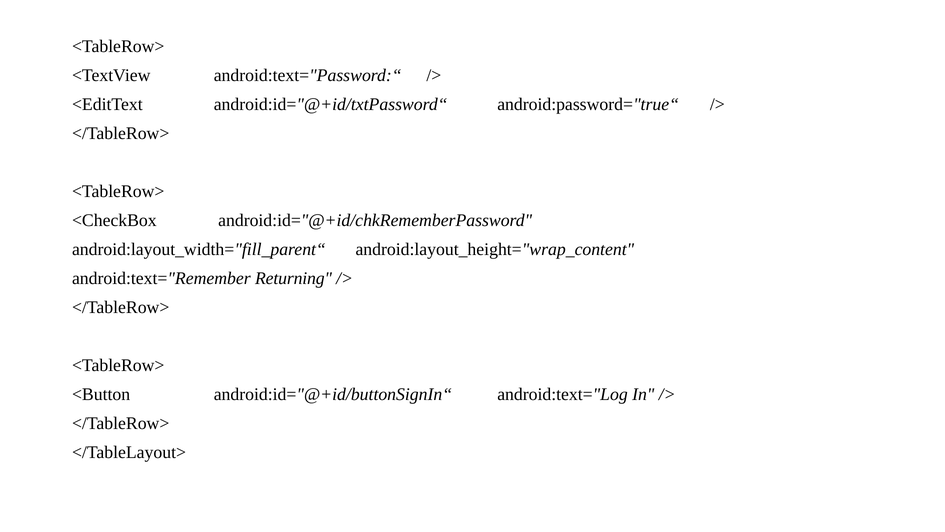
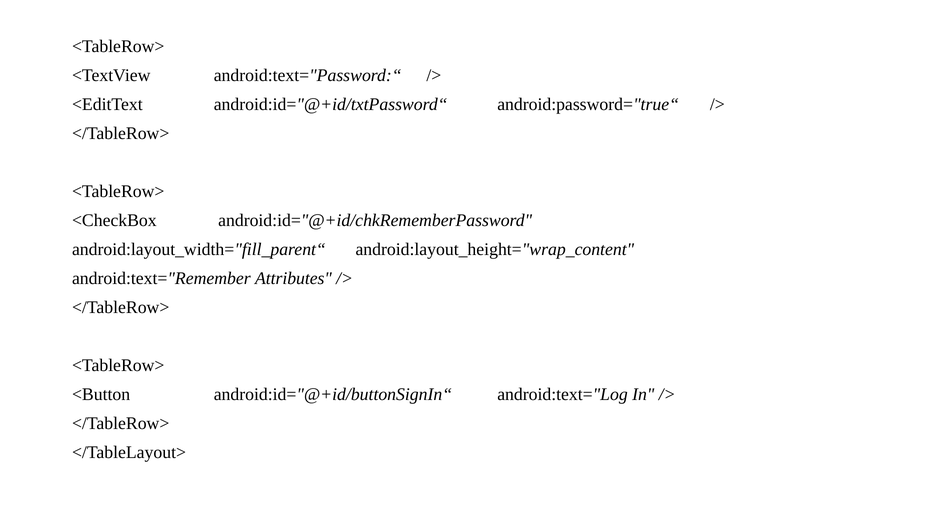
Returning: Returning -> Attributes
